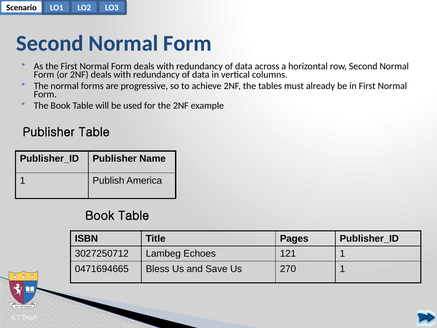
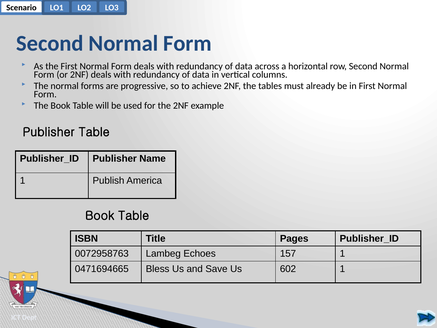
3027250712: 3027250712 -> 0072958763
121: 121 -> 157
270: 270 -> 602
